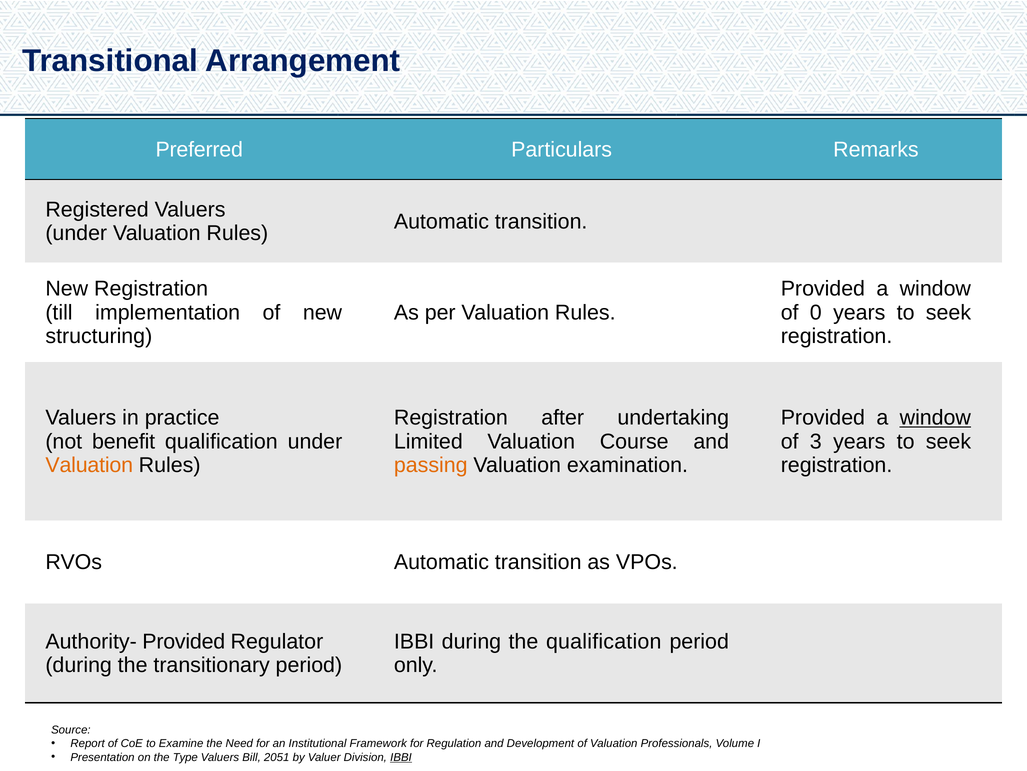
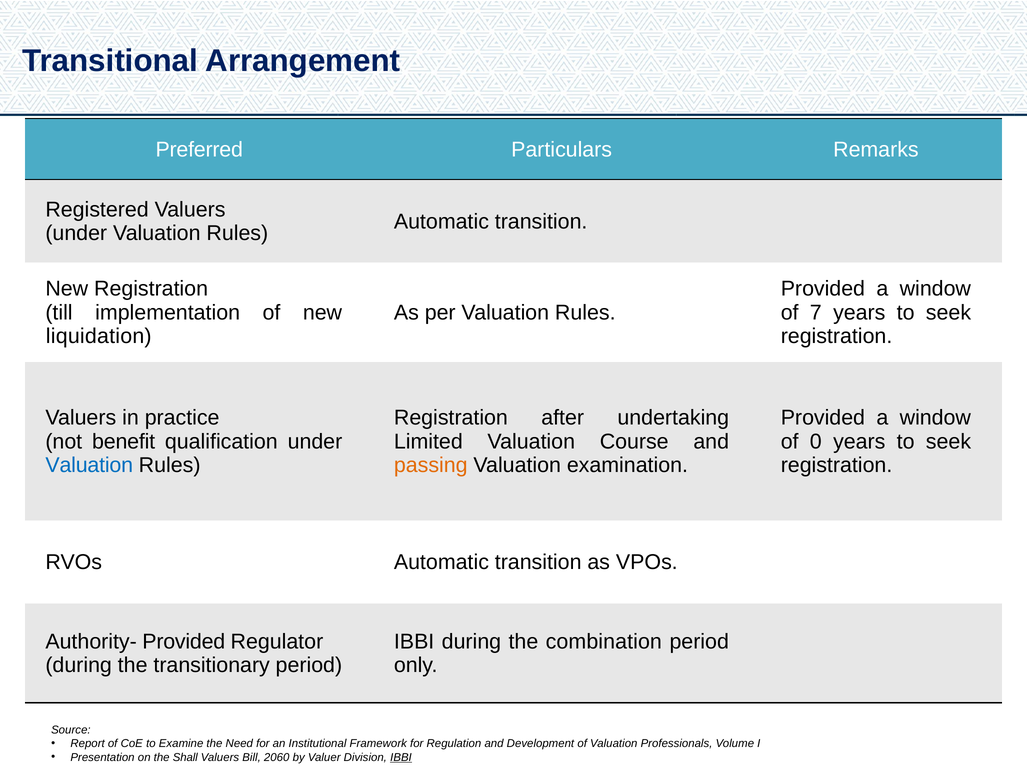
0: 0 -> 7
structuring: structuring -> liquidation
window at (935, 417) underline: present -> none
3: 3 -> 0
Valuation at (89, 465) colour: orange -> blue
the qualification: qualification -> combination
Type: Type -> Shall
2051: 2051 -> 2060
